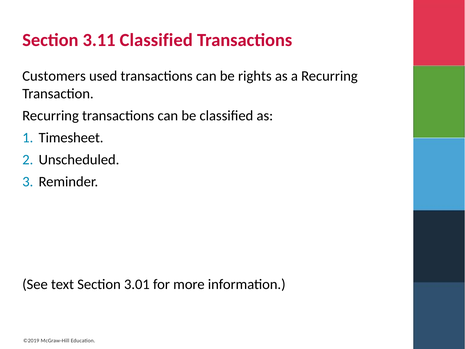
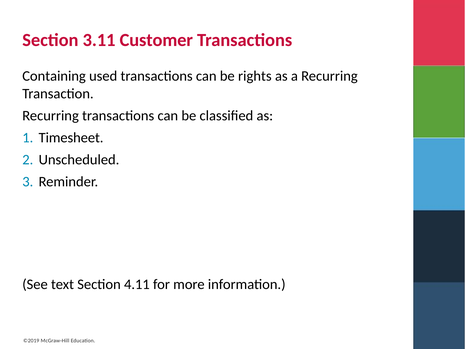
3.11 Classified: Classified -> Customer
Customers: Customers -> Containing
3.01: 3.01 -> 4.11
